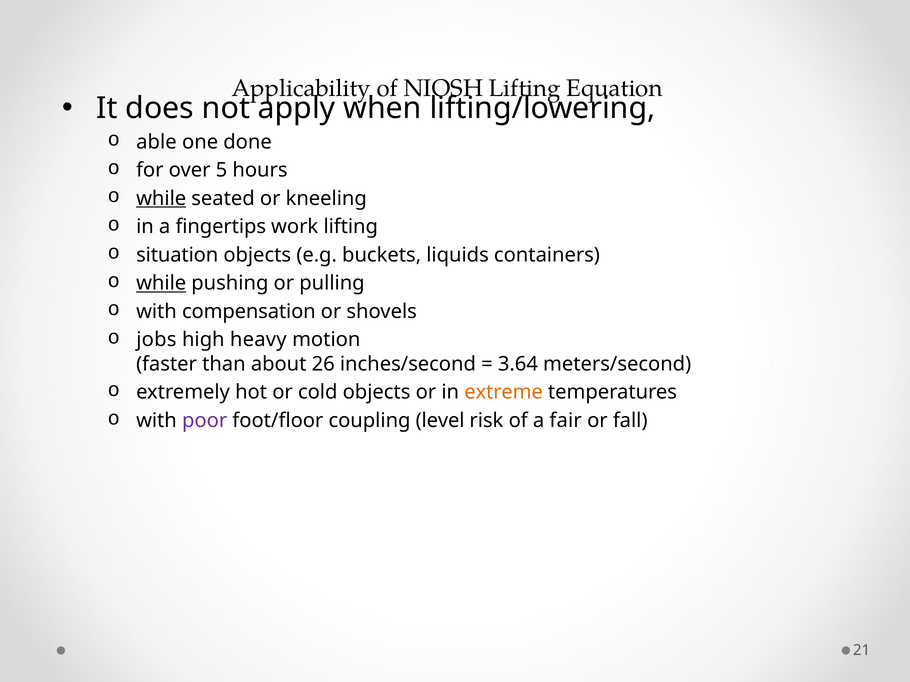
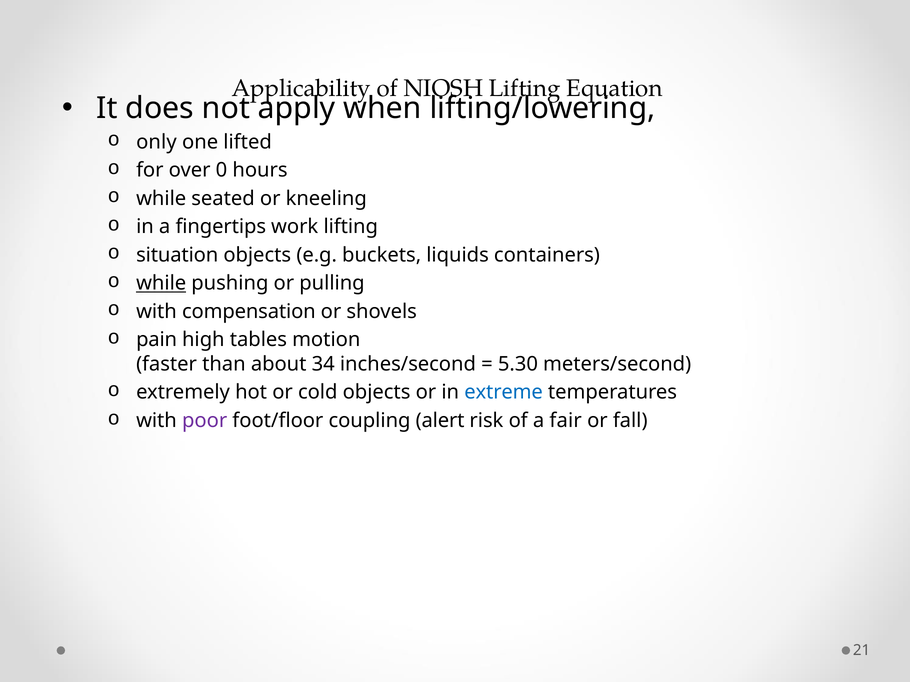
able: able -> only
done: done -> lifted
5: 5 -> 0
while at (161, 199) underline: present -> none
jobs: jobs -> pain
heavy: heavy -> tables
26: 26 -> 34
3.64: 3.64 -> 5.30
extreme colour: orange -> blue
level: level -> alert
